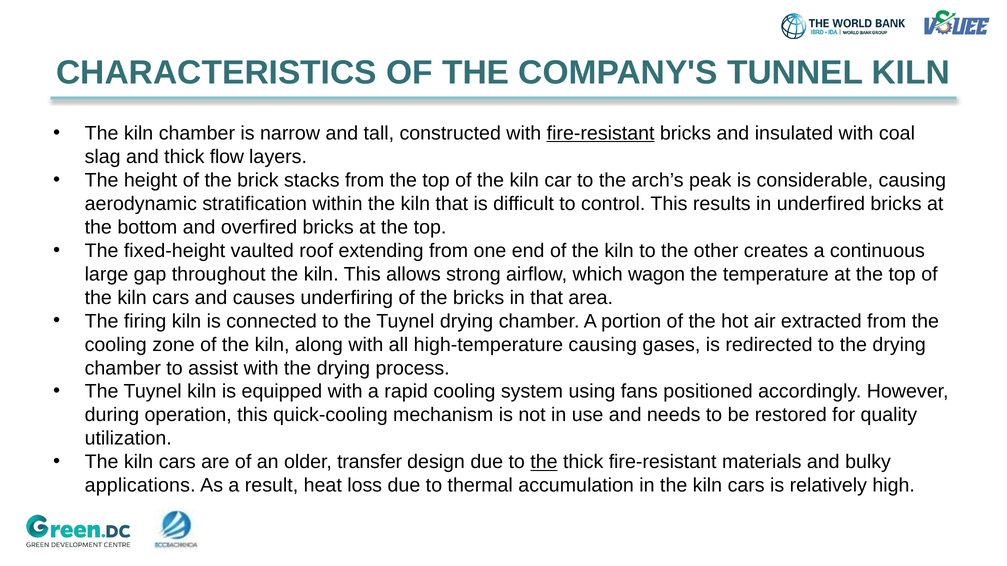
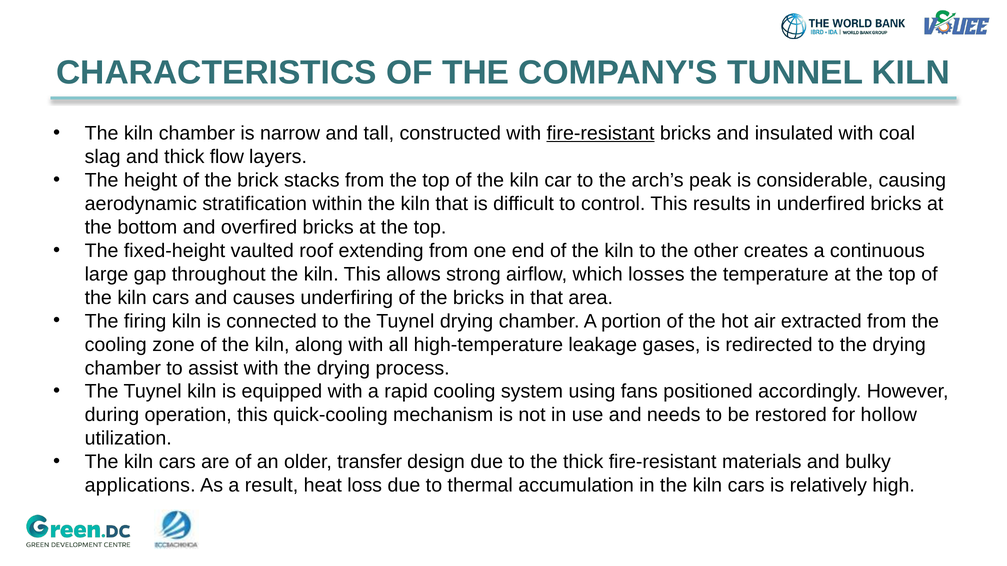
wagon: wagon -> losses
high-temperature causing: causing -> leakage
quality: quality -> hollow
the at (544, 462) underline: present -> none
